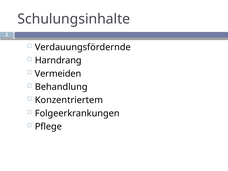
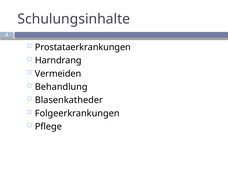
Verdauungsfördernde: Verdauungsfördernde -> Prostataerkrankungen
Konzentriertem: Konzentriertem -> Blasenkatheder
